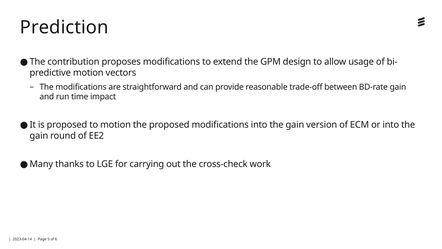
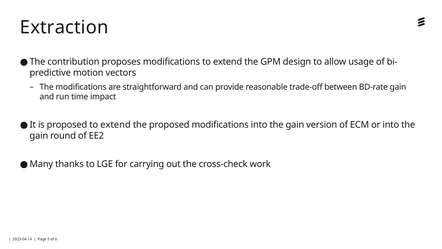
Prediction: Prediction -> Extraction
proposed to motion: motion -> extend
